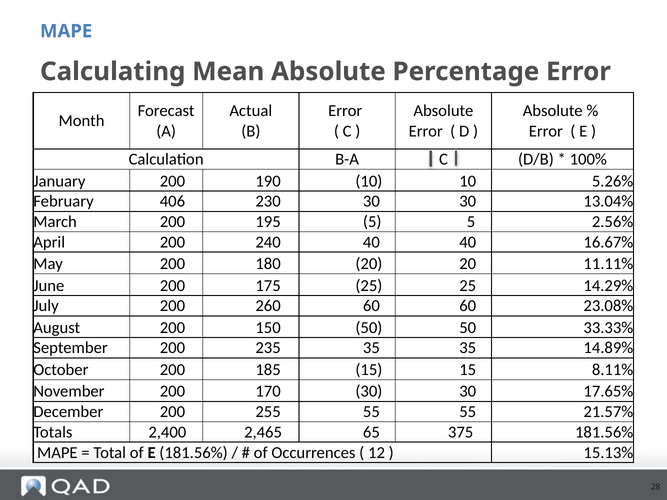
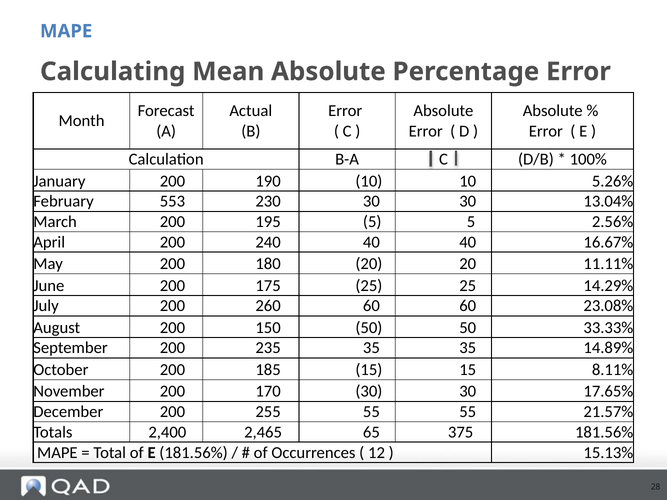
406: 406 -> 553
